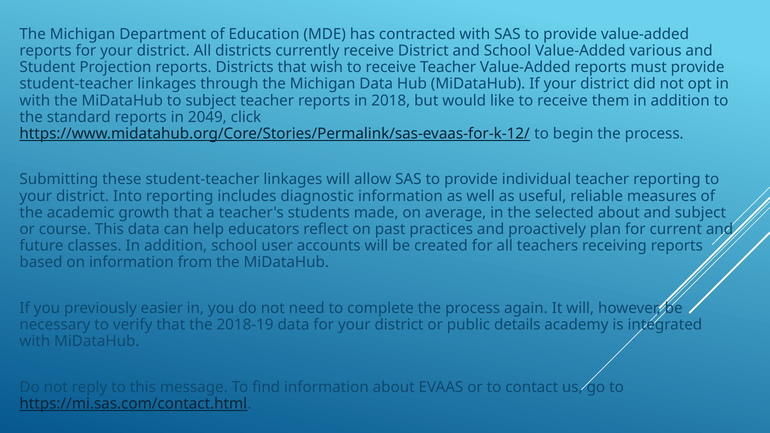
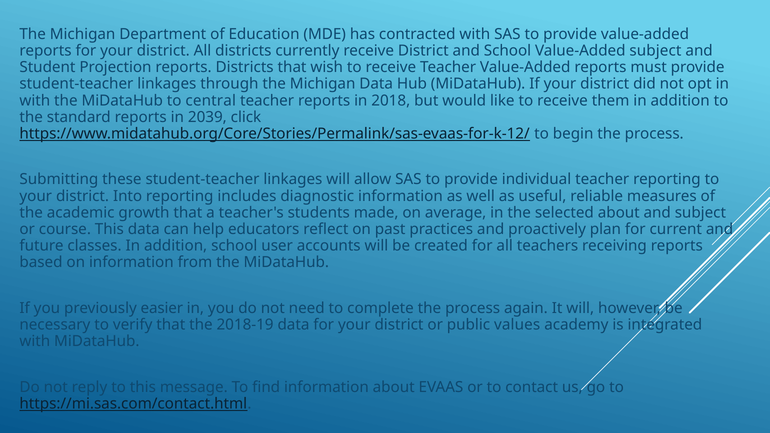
Value-Added various: various -> subject
to subject: subject -> central
2049: 2049 -> 2039
details: details -> values
